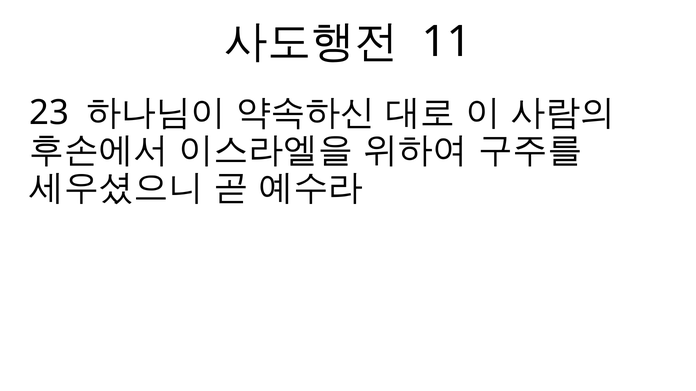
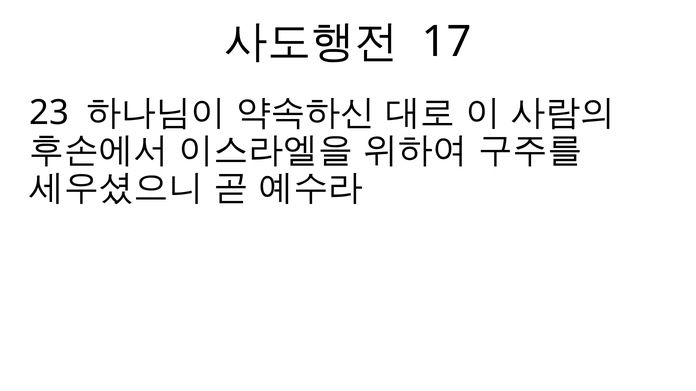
11: 11 -> 17
